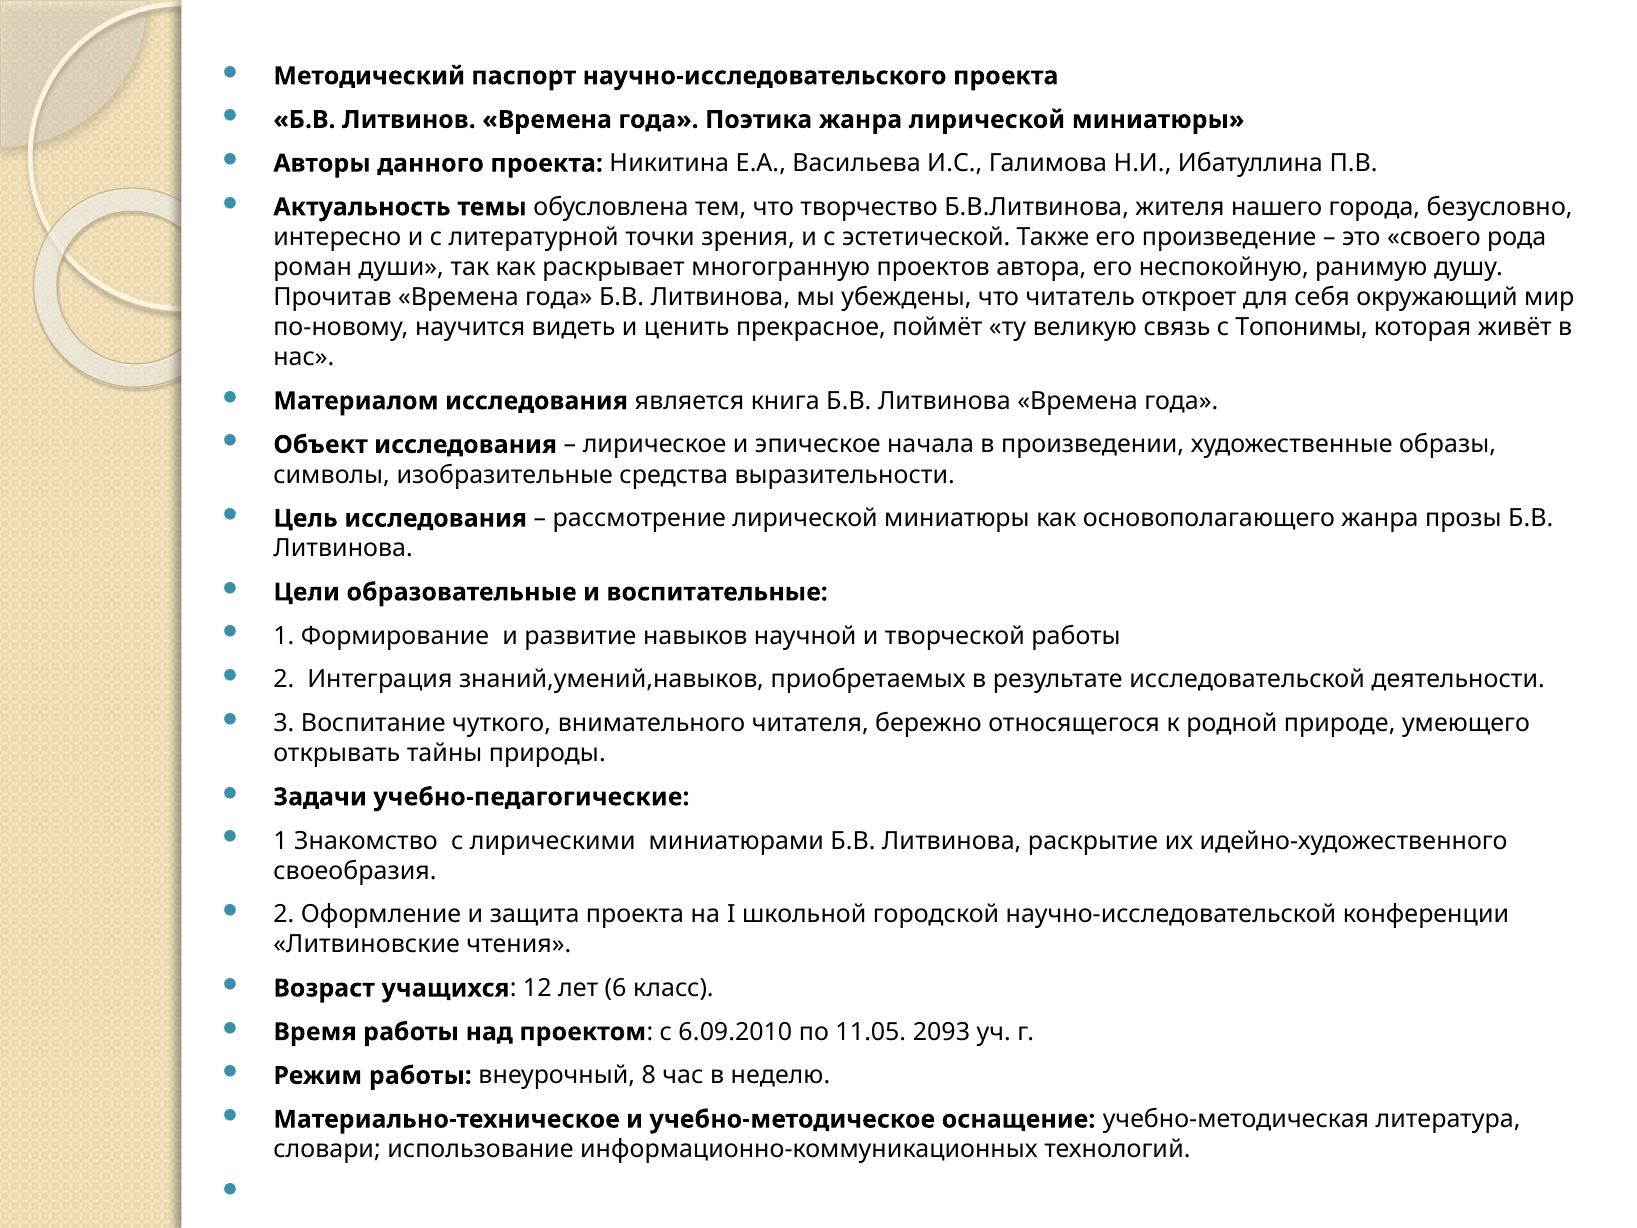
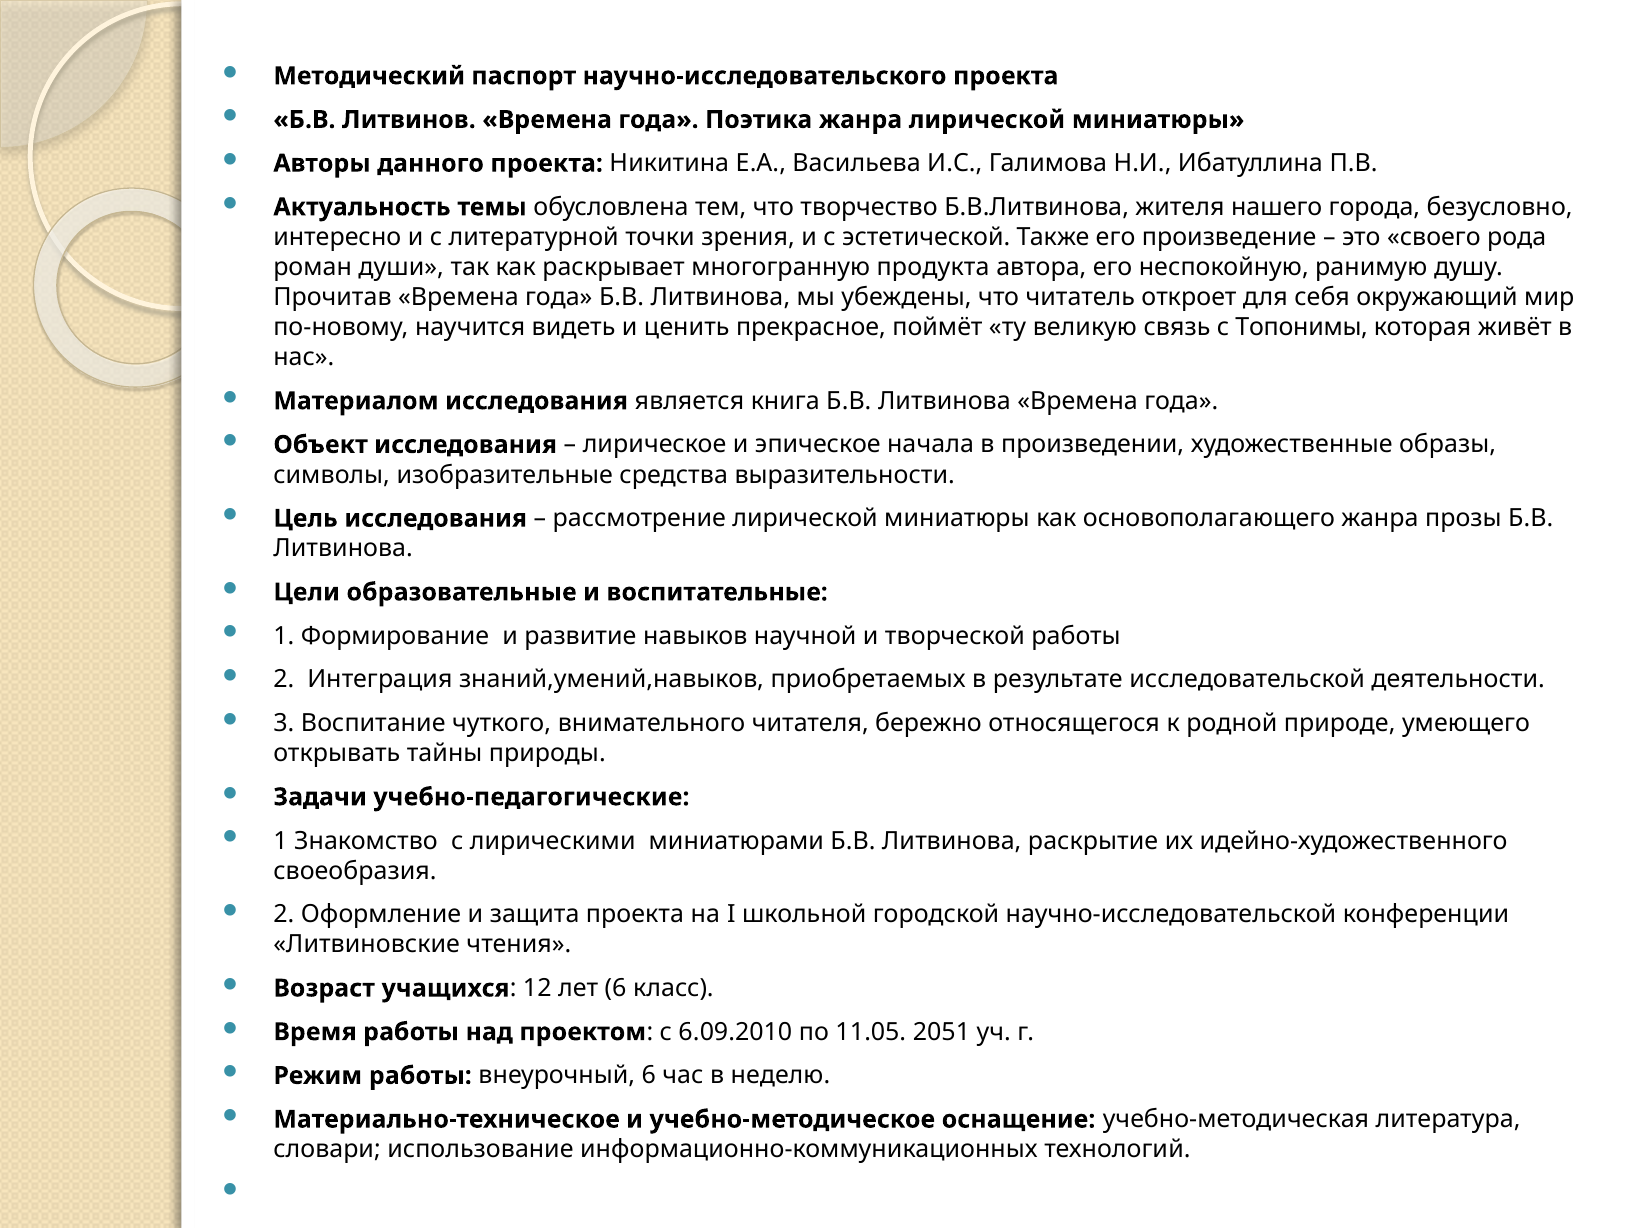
проектов: проектов -> продукта
2093: 2093 -> 2051
внеурочный 8: 8 -> 6
